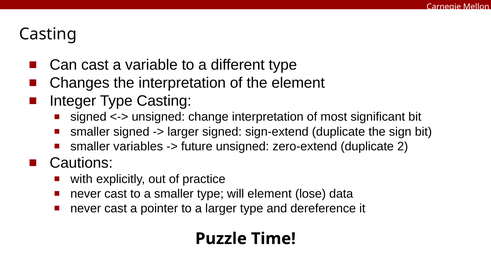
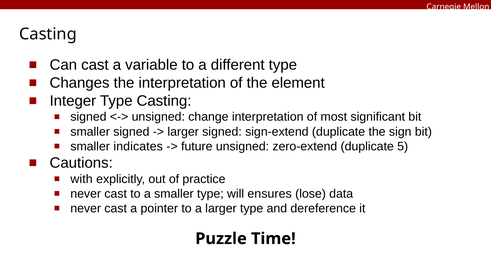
variables: variables -> indicates
2: 2 -> 5
will element: element -> ensures
